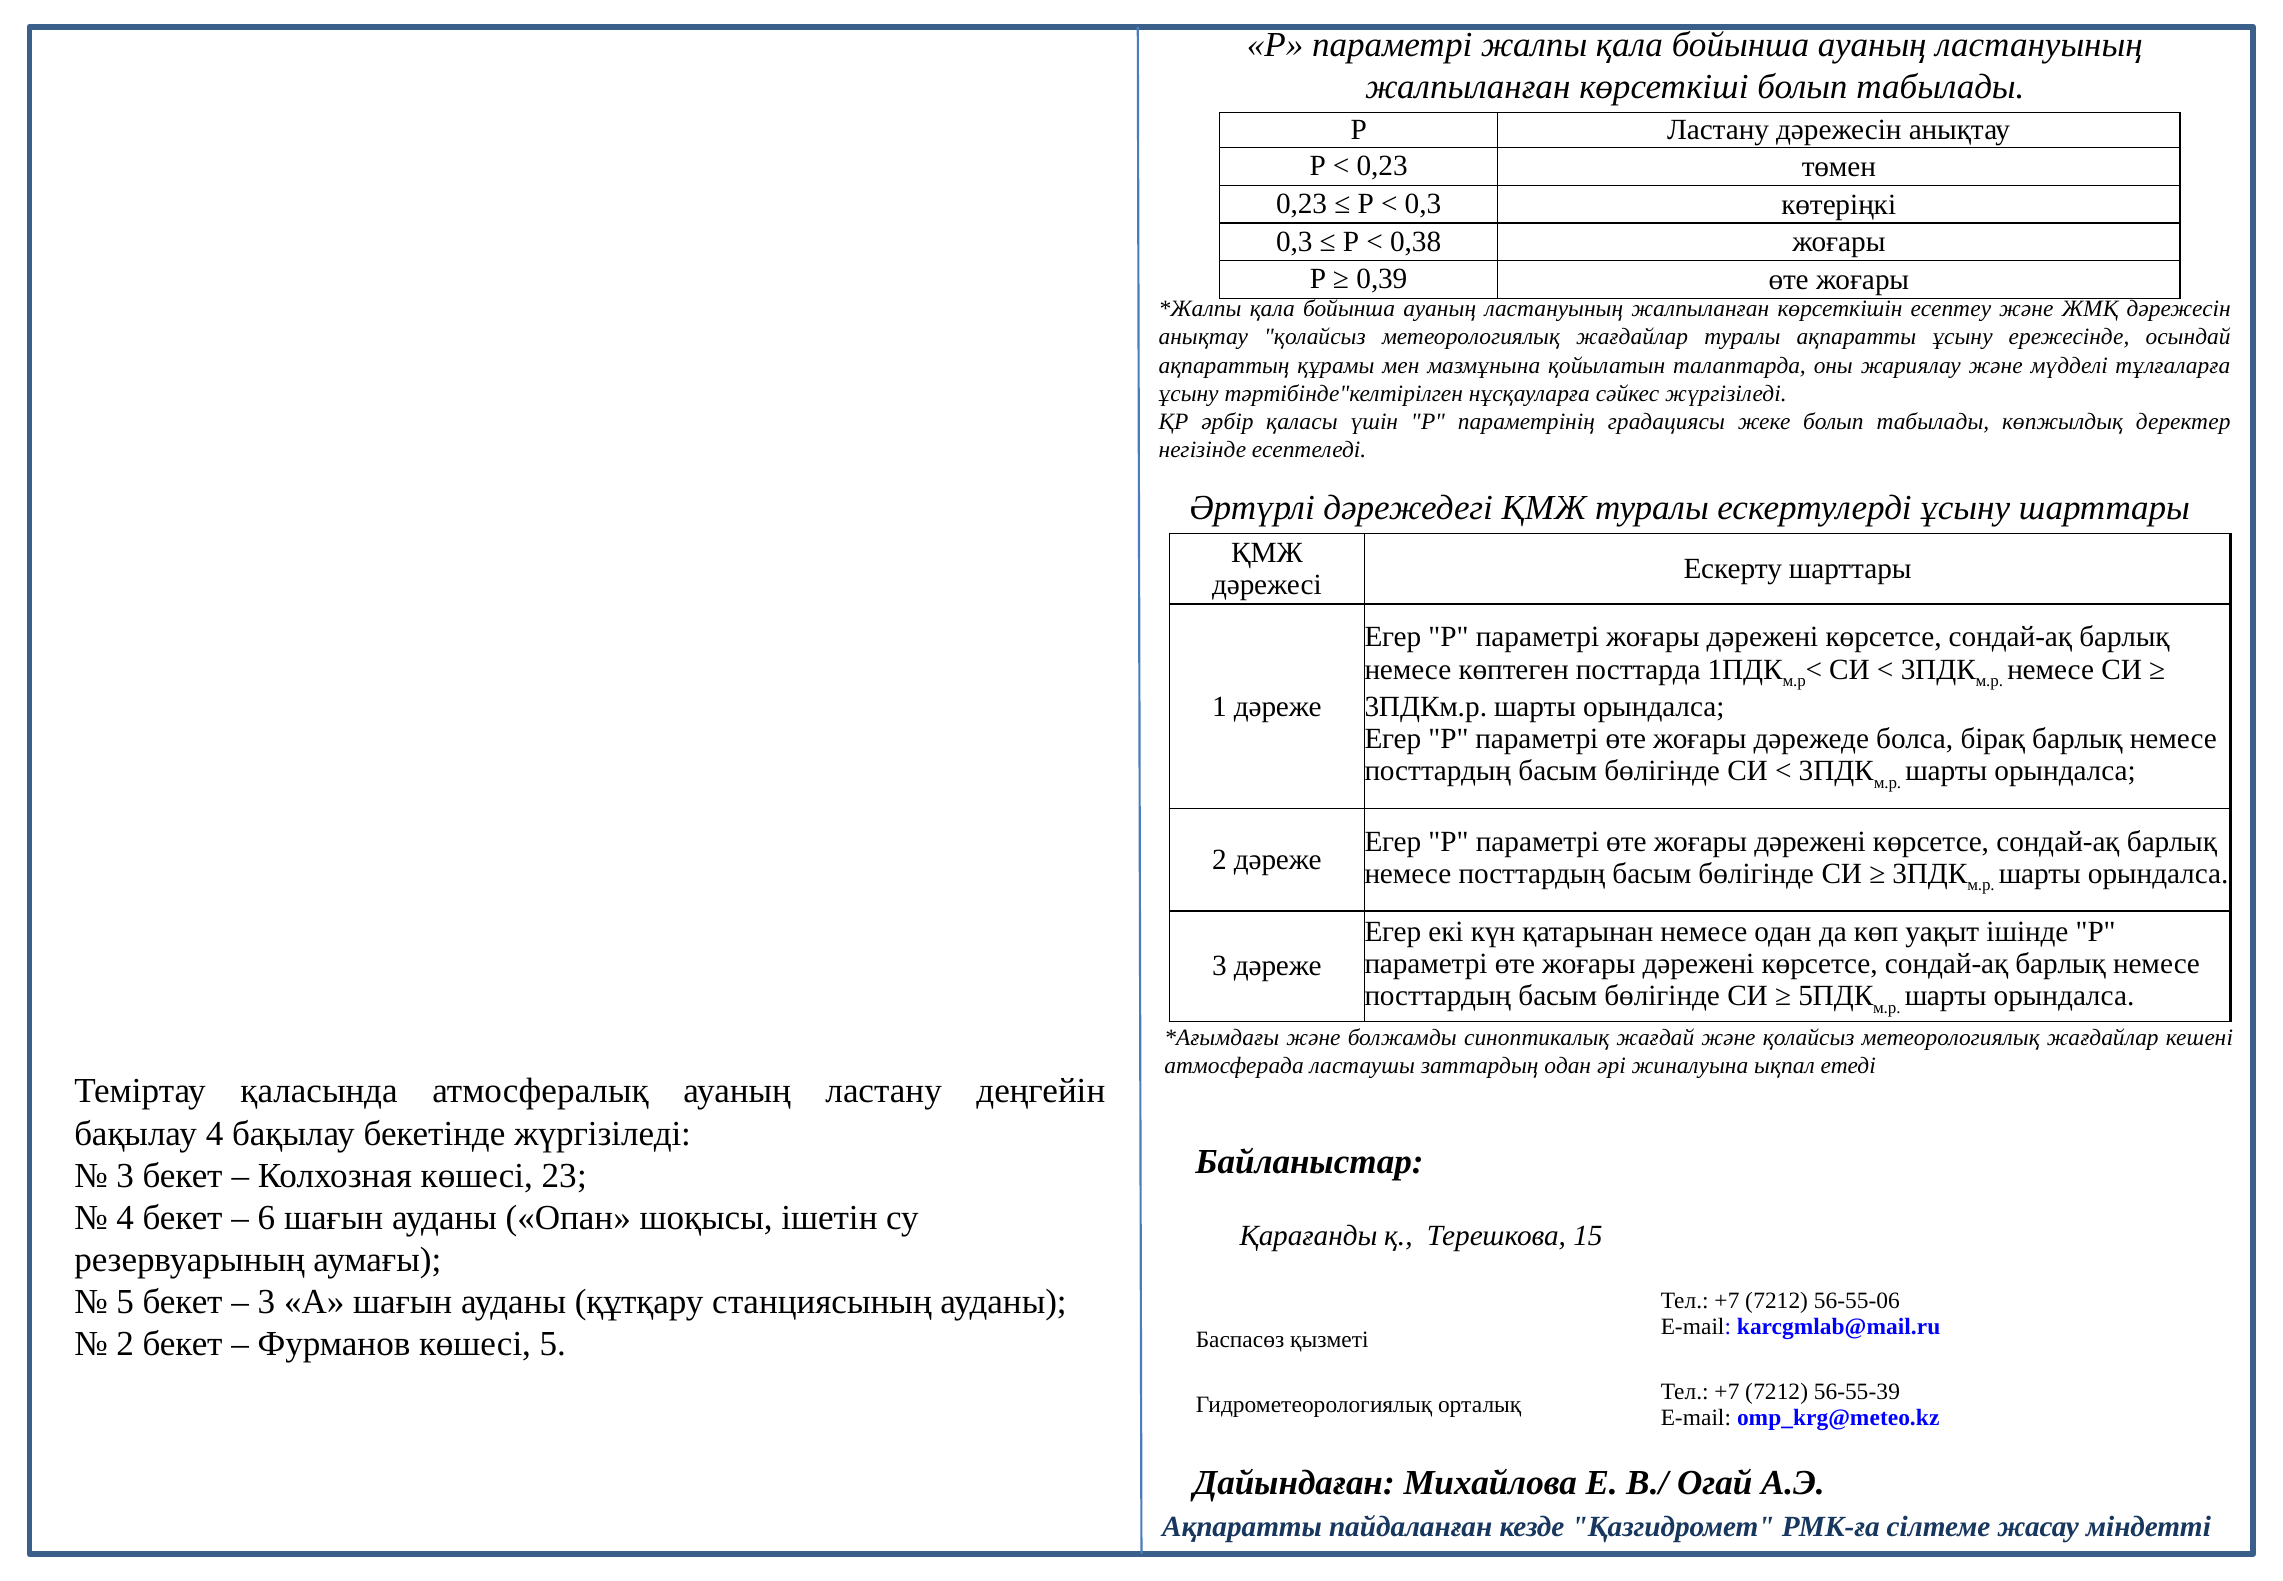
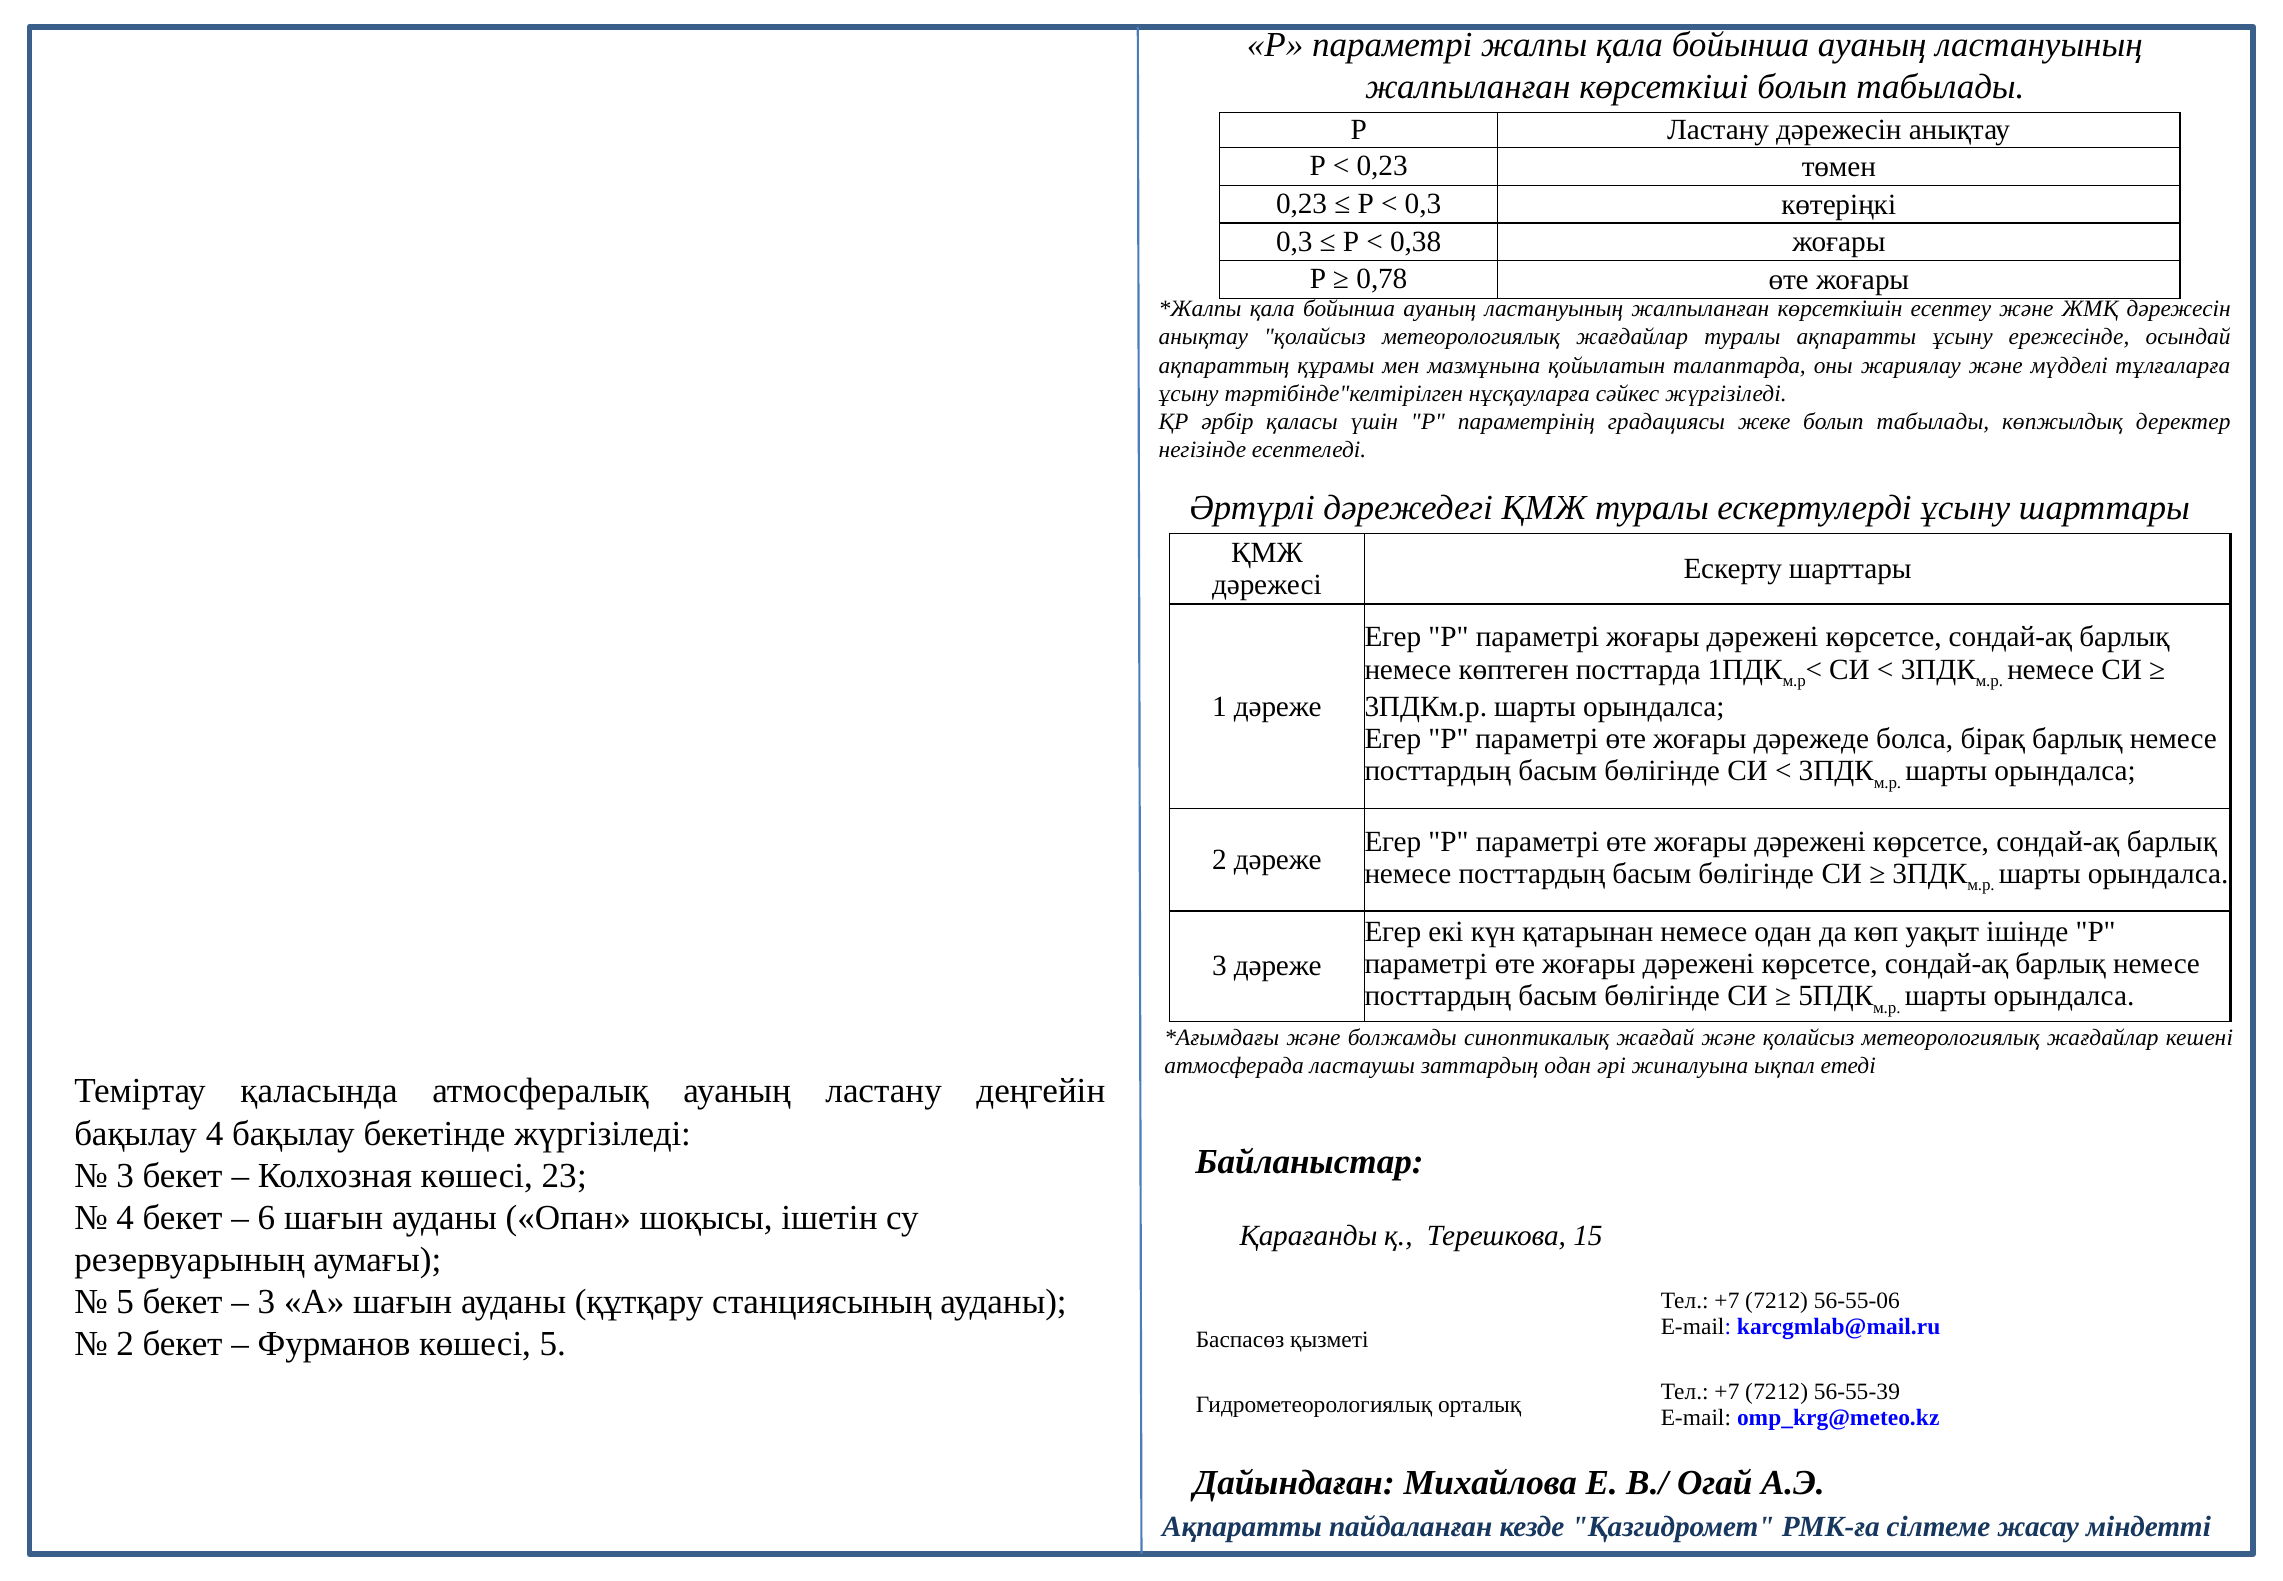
0,39: 0,39 -> 0,78
